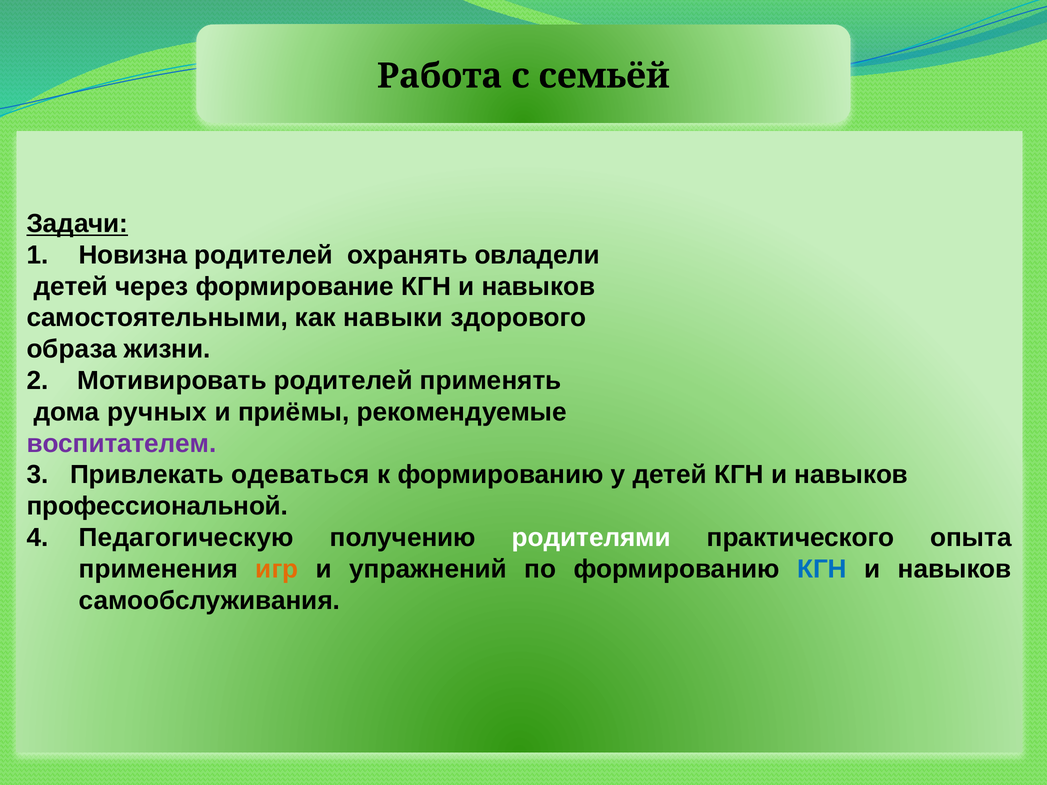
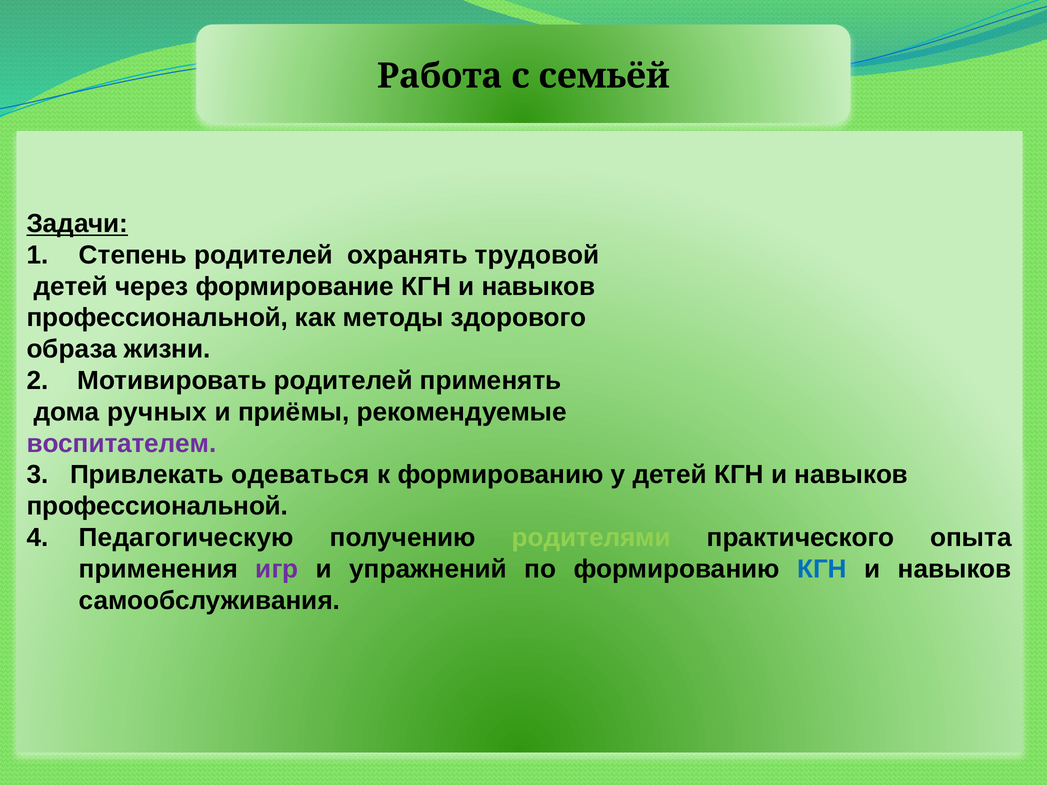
Новизна: Новизна -> Степень
овладели: овладели -> трудовой
самостоятельными at (157, 318): самостоятельными -> профессиональной
навыки: навыки -> методы
родителями colour: white -> light green
игр colour: orange -> purple
